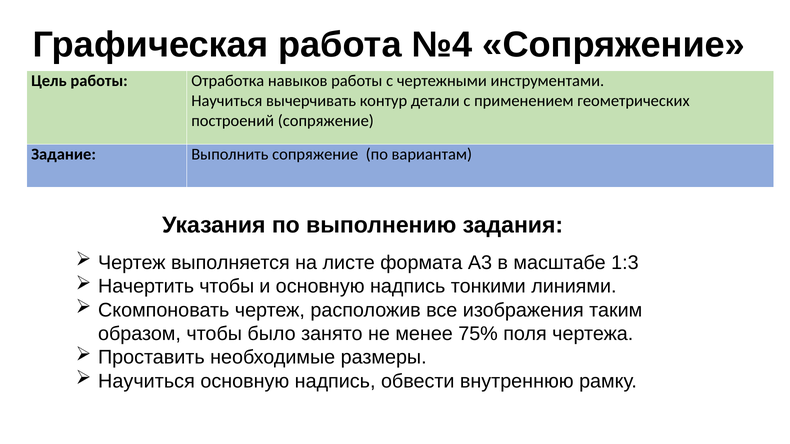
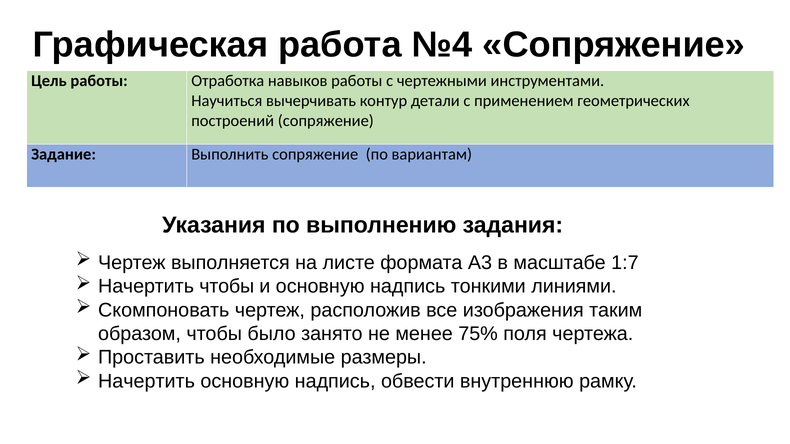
1:3: 1:3 -> 1:7
Научиться at (146, 381): Научиться -> Начертить
